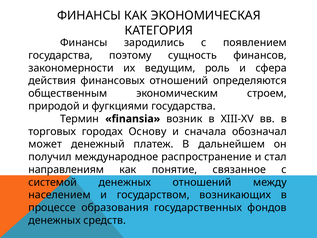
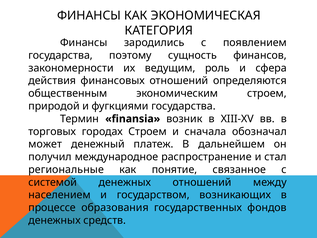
городах Основу: Основу -> Строем
направлениям: направлениям -> региональные
